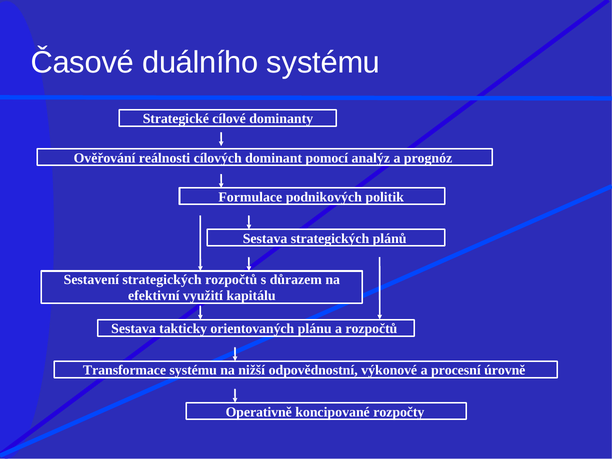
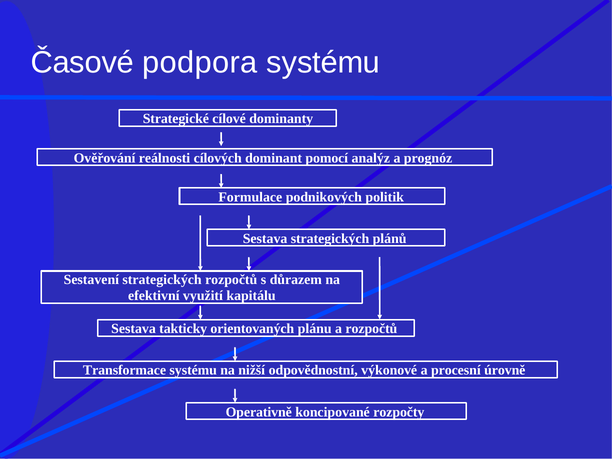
duálního: duálního -> podpora
